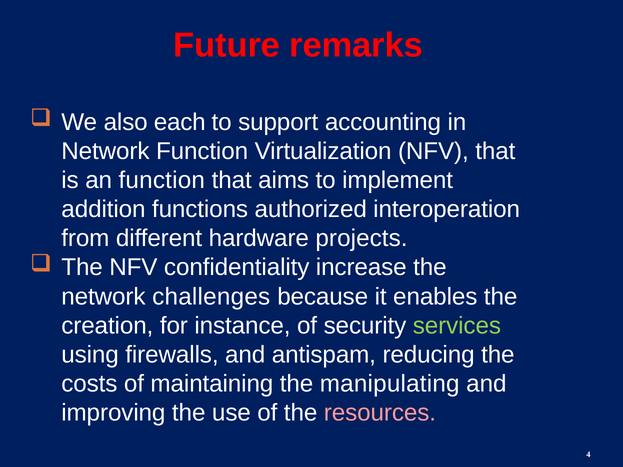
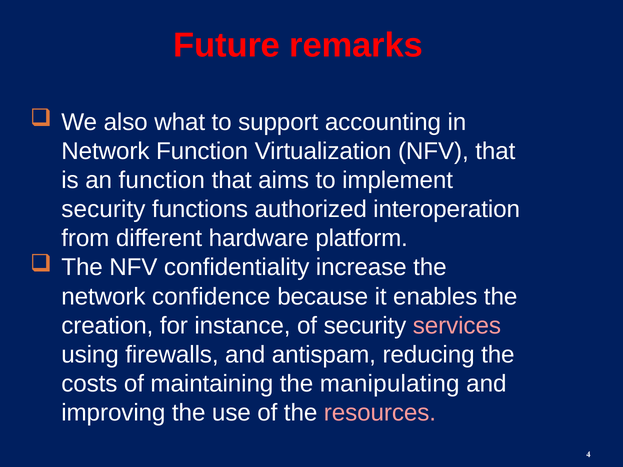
each: each -> what
addition at (103, 209): addition -> security
projects: projects -> platform
challenges: challenges -> confidence
services colour: light green -> pink
